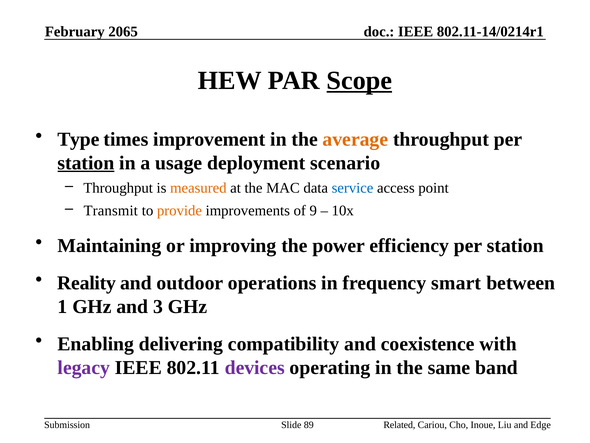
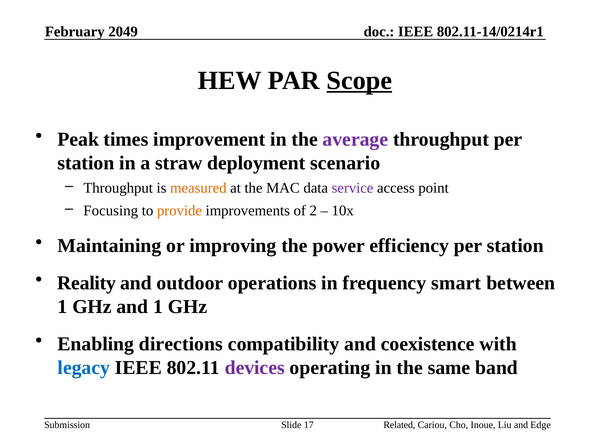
2065: 2065 -> 2049
Type: Type -> Peak
average colour: orange -> purple
station at (86, 163) underline: present -> none
usage: usage -> straw
service colour: blue -> purple
Transmit: Transmit -> Focusing
9: 9 -> 2
and 3: 3 -> 1
delivering: delivering -> directions
legacy colour: purple -> blue
89: 89 -> 17
